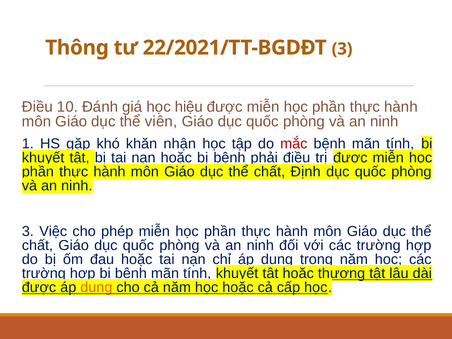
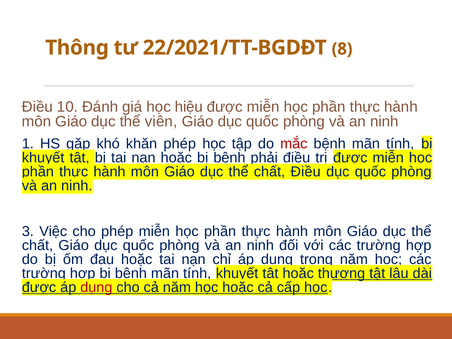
22/2021/TT-BGDĐT 3: 3 -> 8
khăn nhận: nhận -> phép
chất Định: Định -> Điều
dụng at (96, 287) colour: orange -> red
